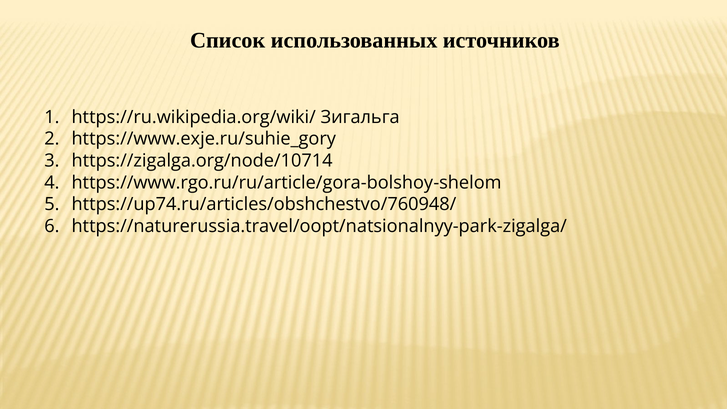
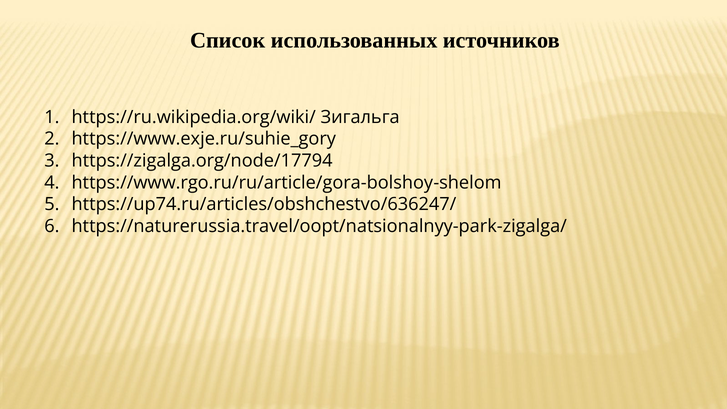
https://zigalga.org/node/10714: https://zigalga.org/node/10714 -> https://zigalga.org/node/17794
https://up74.ru/articles/obshchestvo/760948/: https://up74.ru/articles/obshchestvo/760948/ -> https://up74.ru/articles/obshchestvo/636247/
